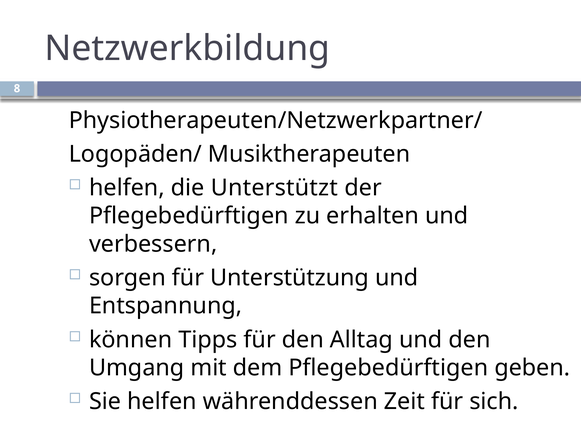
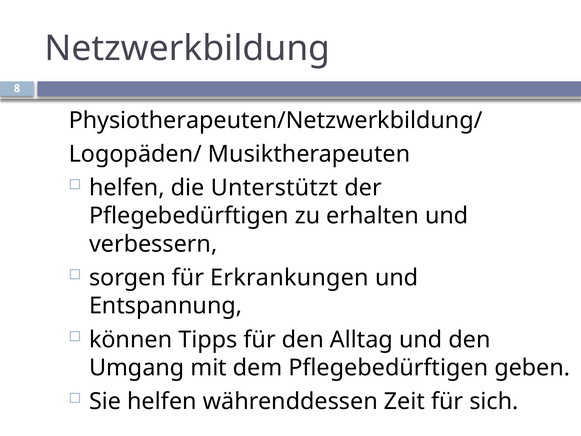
Physiotherapeuten/Netzwerkpartner/: Physiotherapeuten/Netzwerkpartner/ -> Physiotherapeuten/Netzwerkbildung/
Unterstützung: Unterstützung -> Erkrankungen
